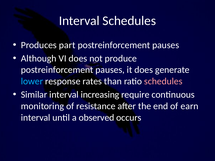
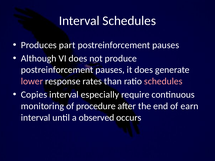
lower colour: light blue -> pink
Similar: Similar -> Copies
increasing: increasing -> especially
resistance: resistance -> procedure
